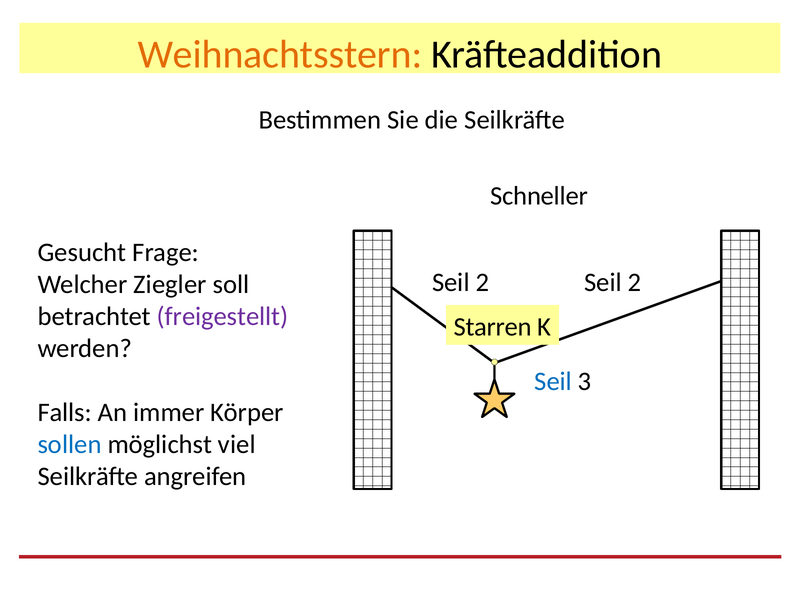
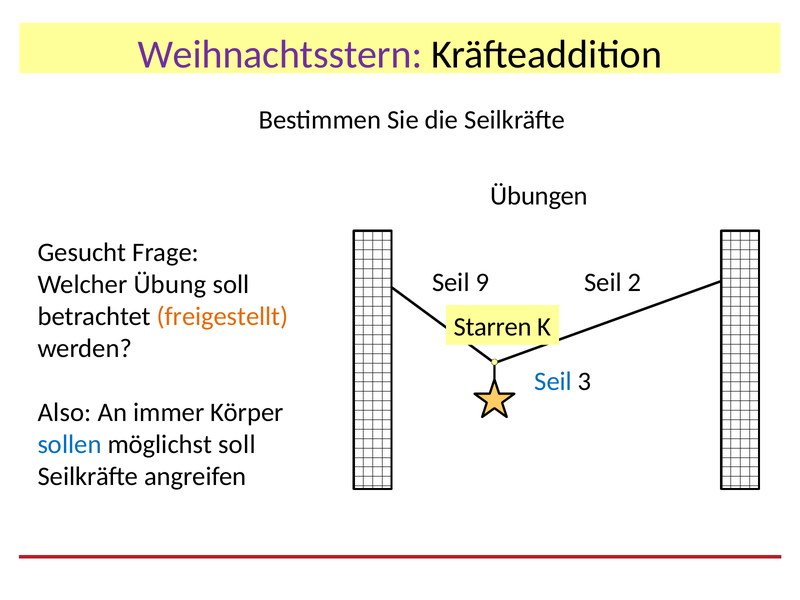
Weihnachtsstern colour: orange -> purple
Schneller: Schneller -> Übungen
2 at (482, 283): 2 -> 9
Ziegler: Ziegler -> Übung
freigestellt colour: purple -> orange
Falls: Falls -> Also
möglichst viel: viel -> soll
